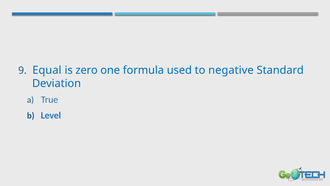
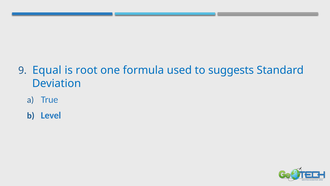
zero: zero -> root
negative: negative -> suggests
